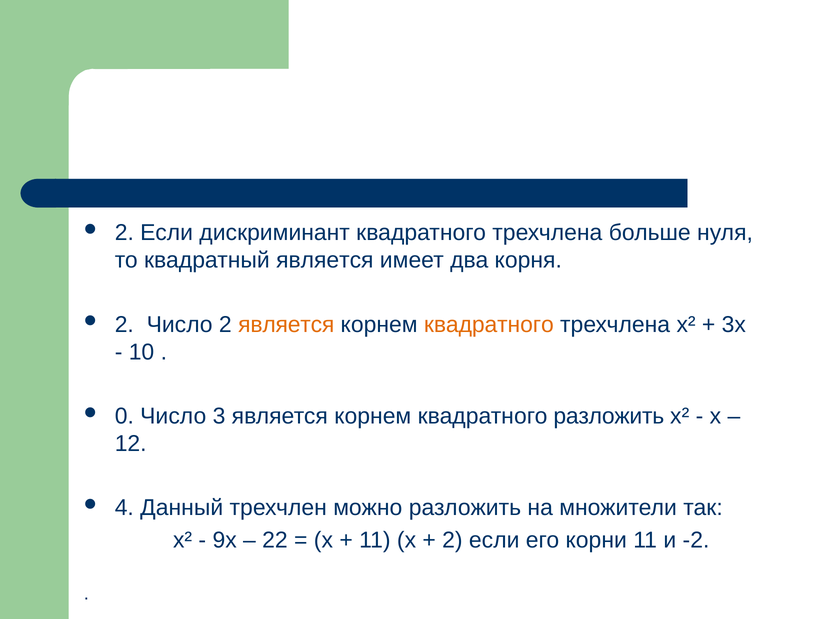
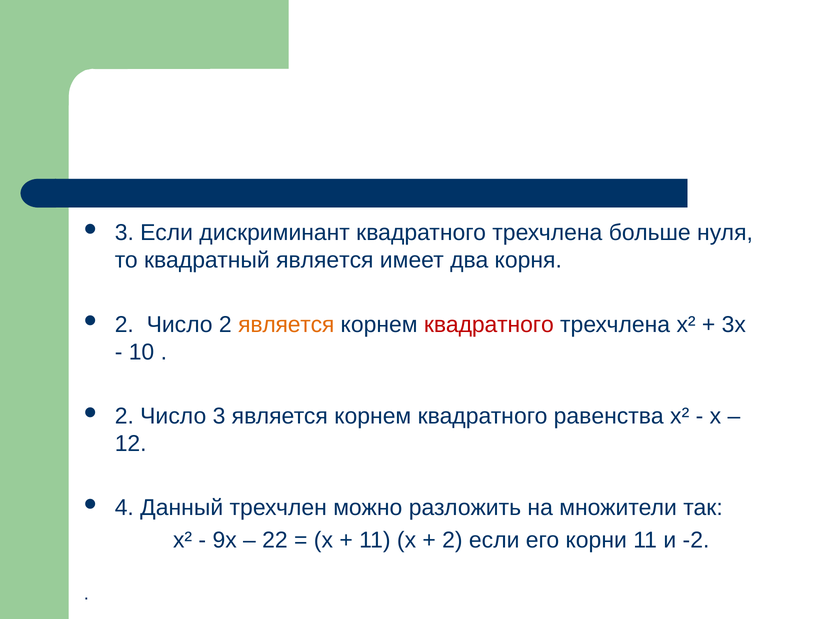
2 at (124, 233): 2 -> 3
квадратного at (489, 324) colour: orange -> red
0 at (124, 416): 0 -> 2
квадратного разложить: разложить -> равенства
